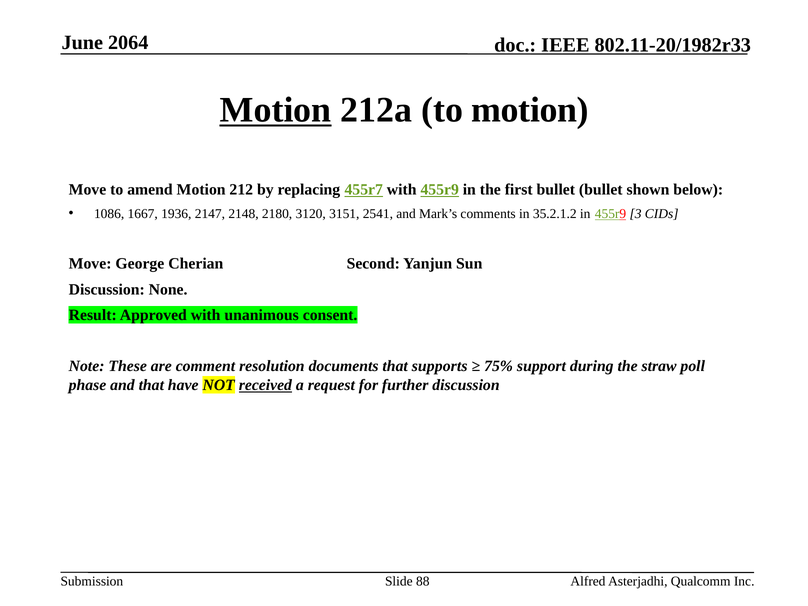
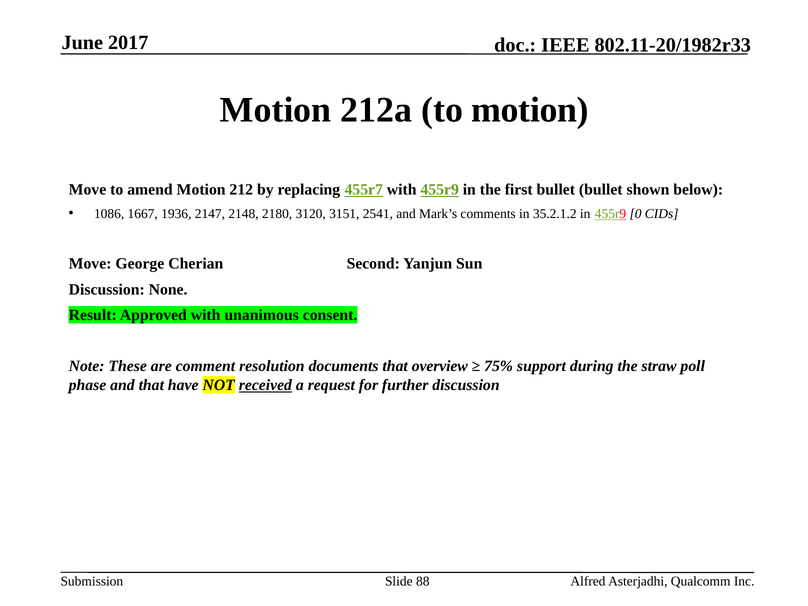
2064: 2064 -> 2017
Motion at (276, 110) underline: present -> none
3: 3 -> 0
supports: supports -> overview
